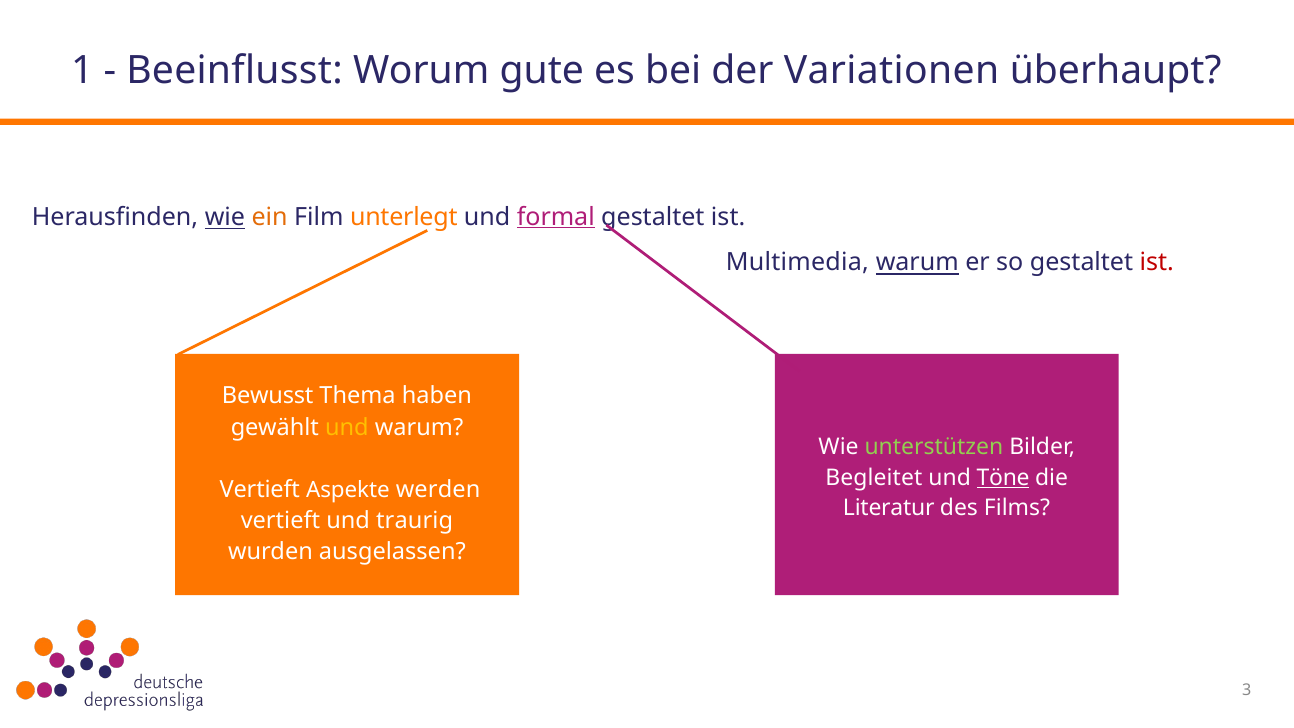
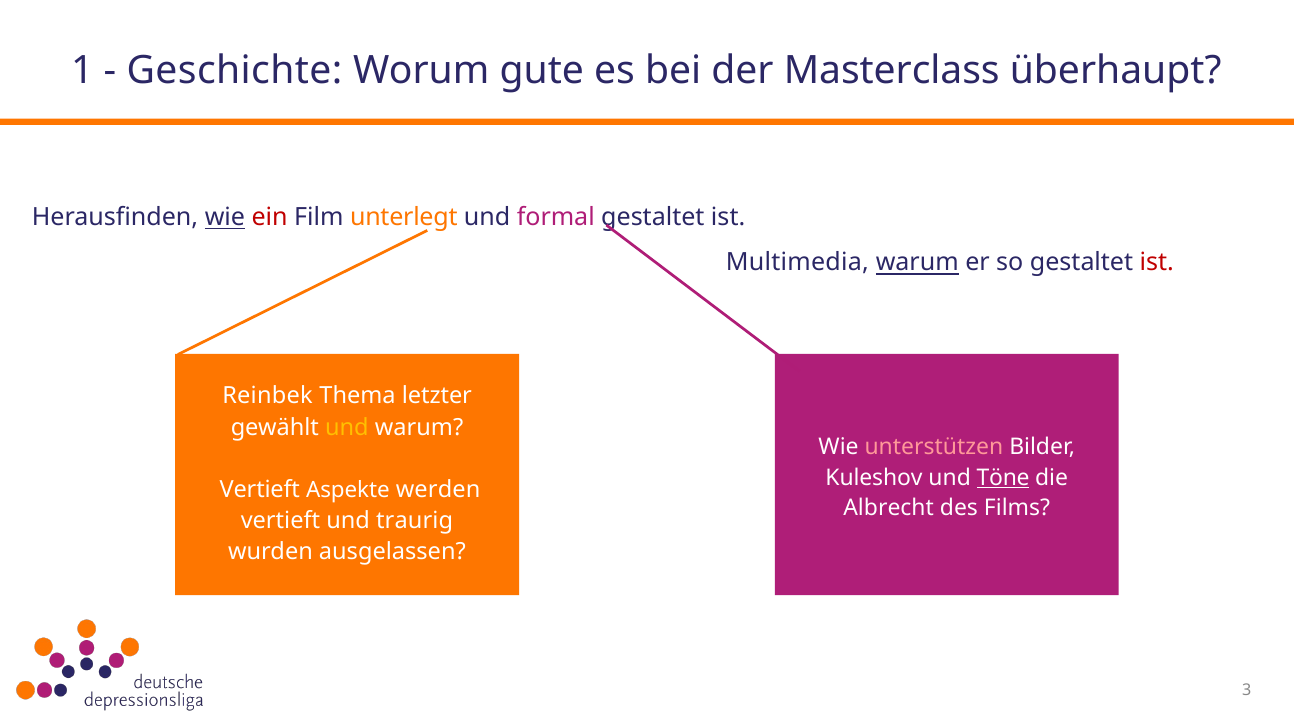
Beeinflusst: Beeinflusst -> Geschichte
Variationen: Variationen -> Masterclass
ein colour: orange -> red
formal underline: present -> none
Bewusst: Bewusst -> Reinbek
haben: haben -> letzter
unterstützen colour: light green -> pink
Begleitet: Begleitet -> Kuleshov
Literatur: Literatur -> Albrecht
